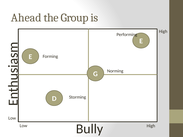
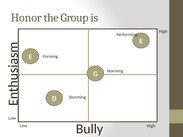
Ahead: Ahead -> Honor
